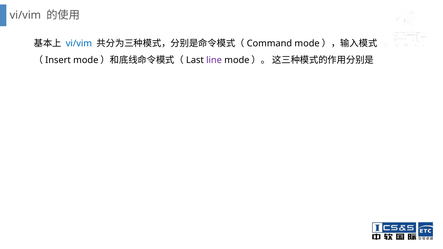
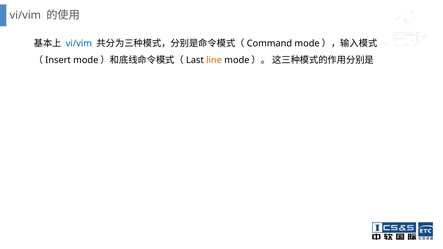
line colour: purple -> orange
